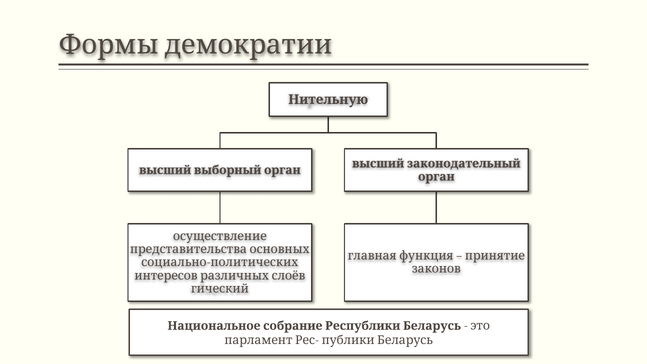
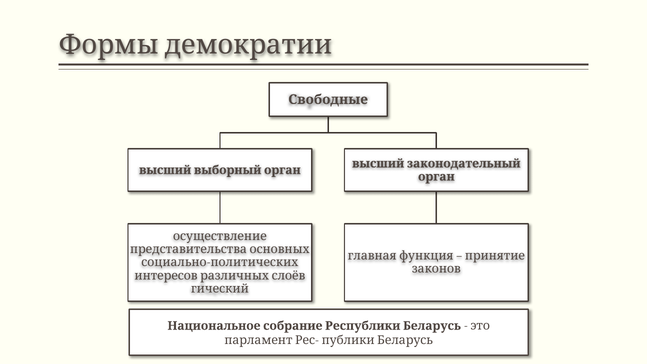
Нительную: Нительную -> Свободные
